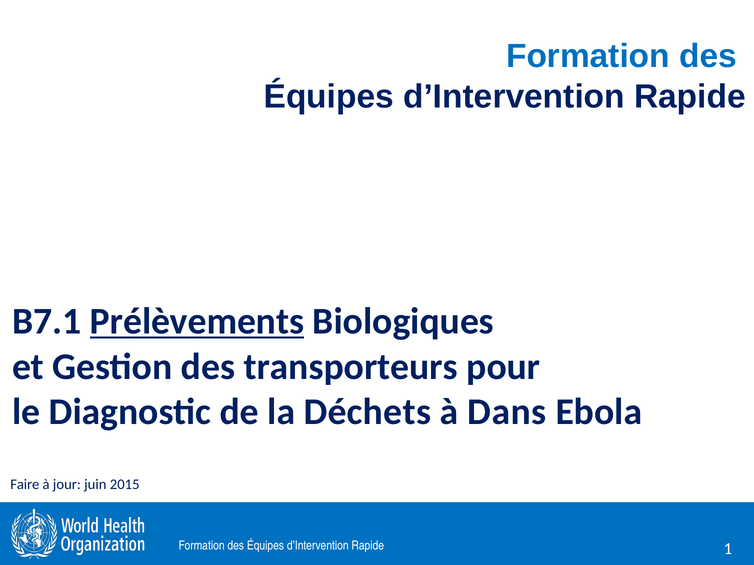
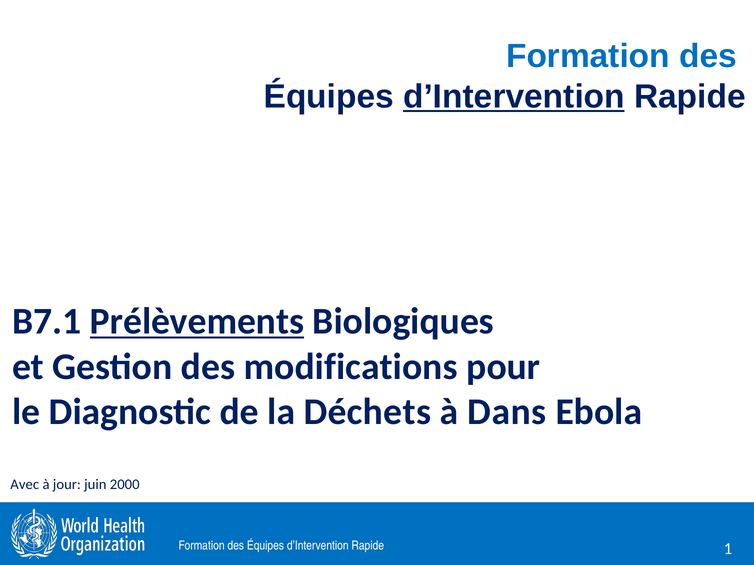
d’Intervention at (514, 97) underline: none -> present
transporteurs: transporteurs -> modifications
Faire: Faire -> Avec
2015: 2015 -> 2000
